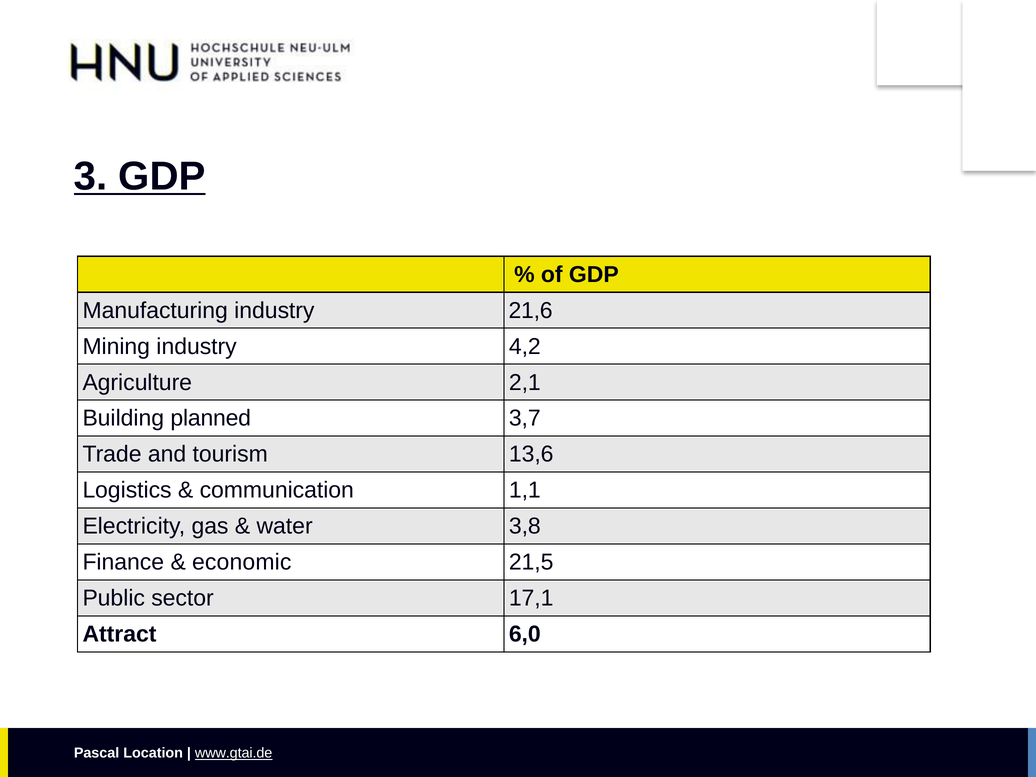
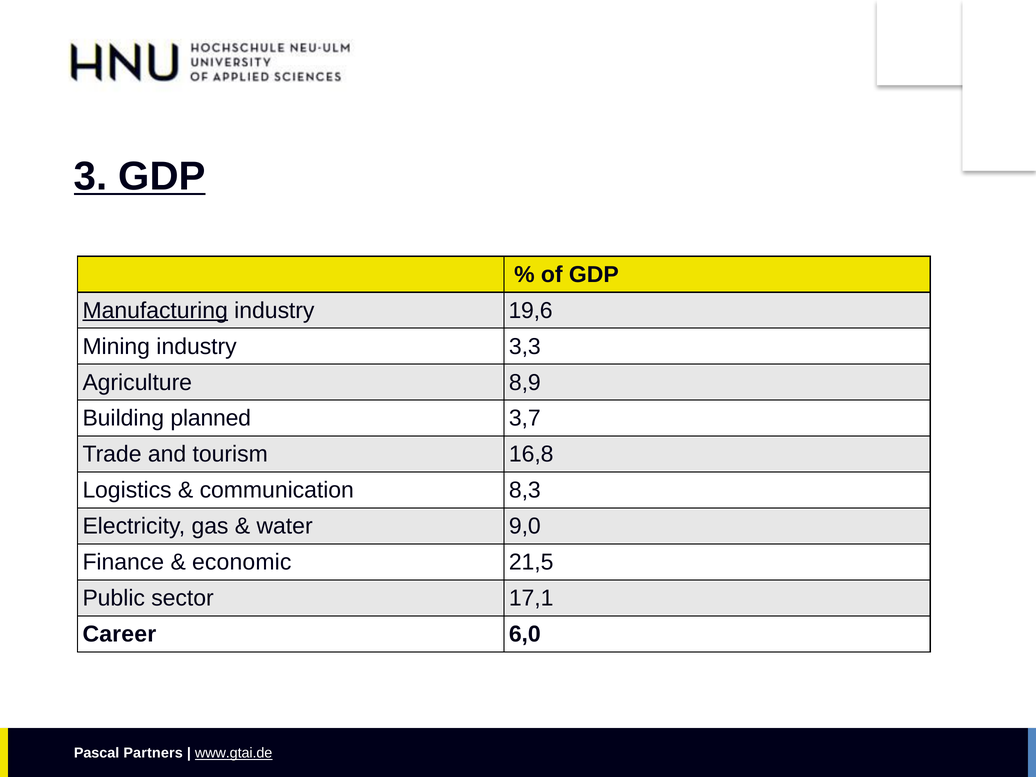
Manufacturing underline: none -> present
21,6: 21,6 -> 19,6
4,2: 4,2 -> 3,3
2,1: 2,1 -> 8,9
13,6: 13,6 -> 16,8
1,1: 1,1 -> 8,3
3,8: 3,8 -> 9,0
Attract: Attract -> Career
Location: Location -> Partners
